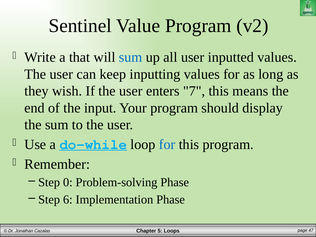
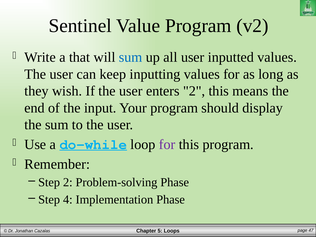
enters 7: 7 -> 2
for at (167, 144) colour: blue -> purple
Step 0: 0 -> 2
6: 6 -> 4
